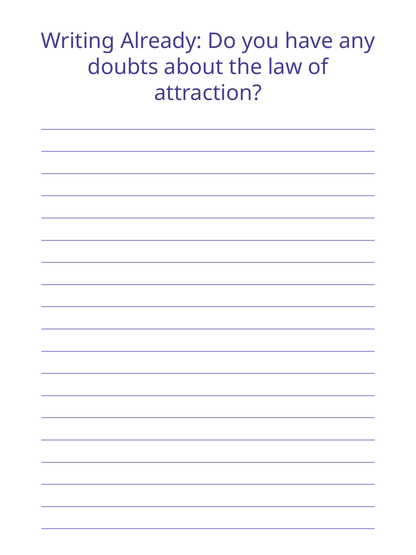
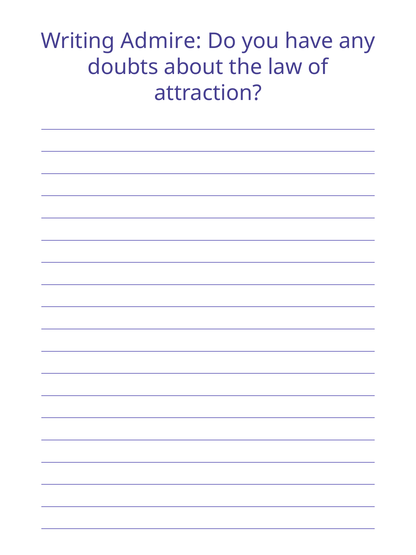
Already: Already -> Admire
